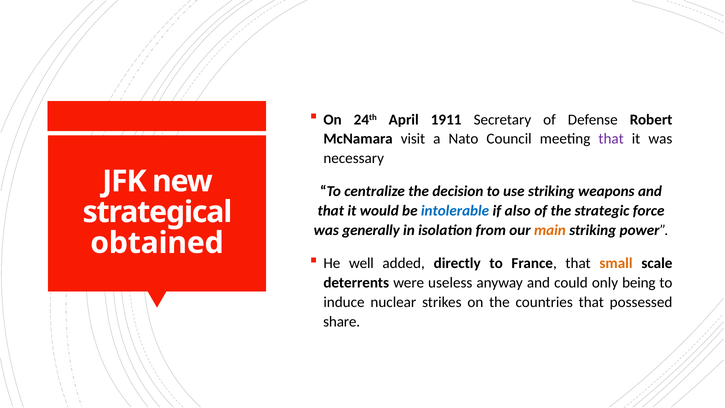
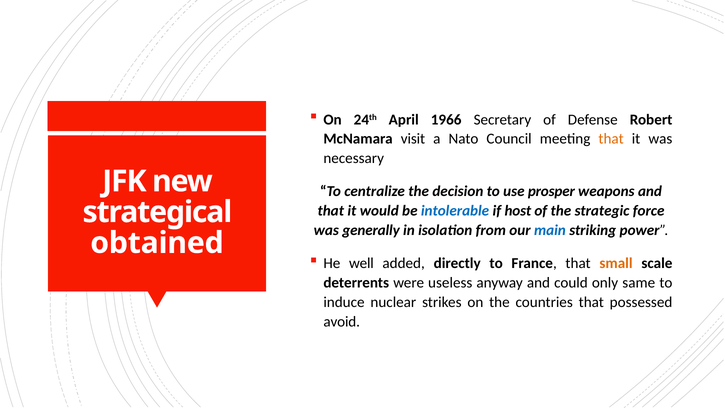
1911: 1911 -> 1966
that at (611, 139) colour: purple -> orange
use striking: striking -> prosper
also: also -> host
main colour: orange -> blue
being: being -> same
share: share -> avoid
